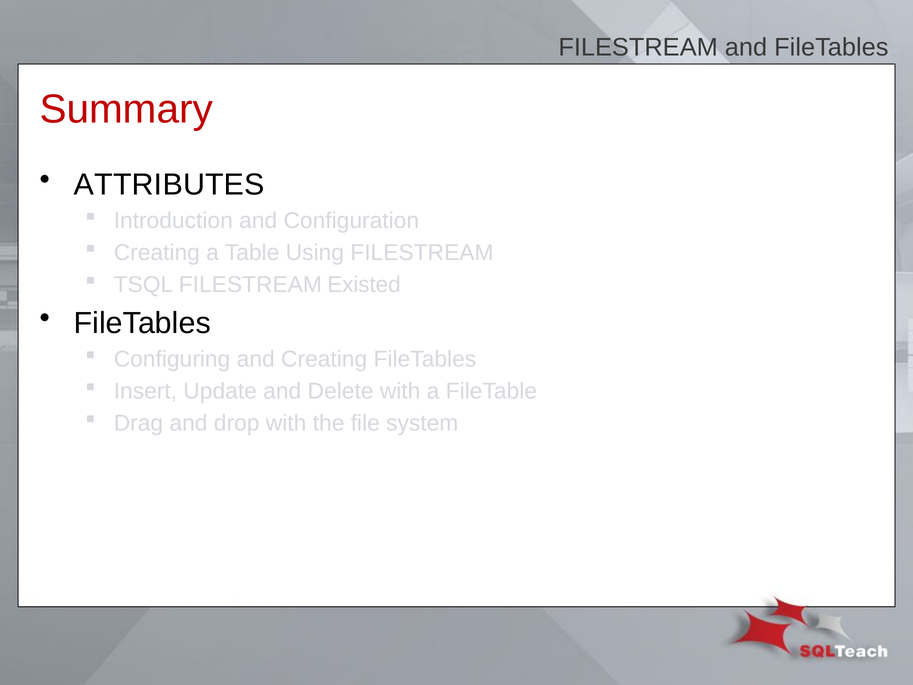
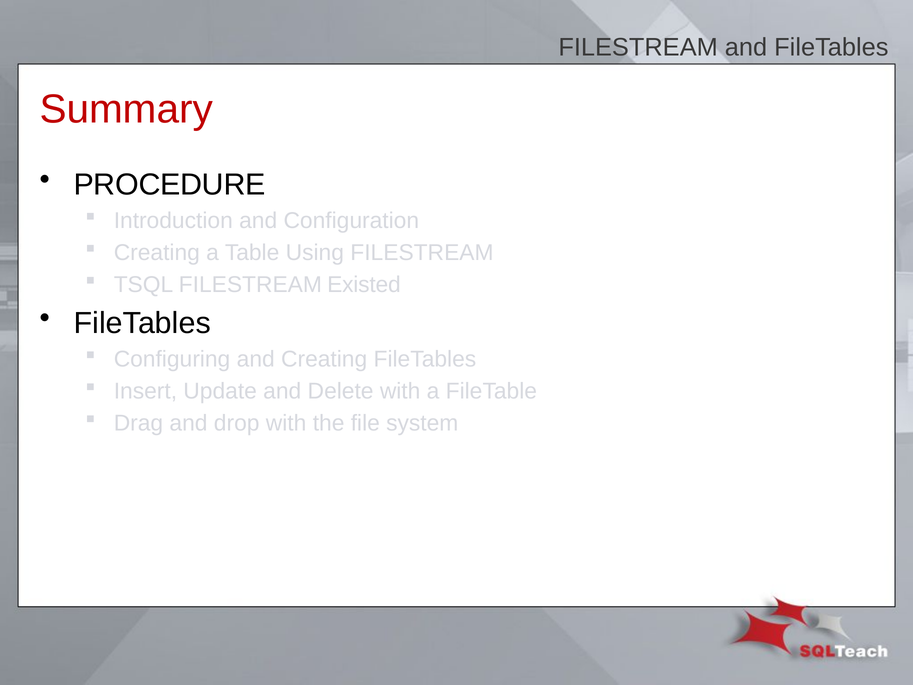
ATTRIBUTES: ATTRIBUTES -> PROCEDURE
